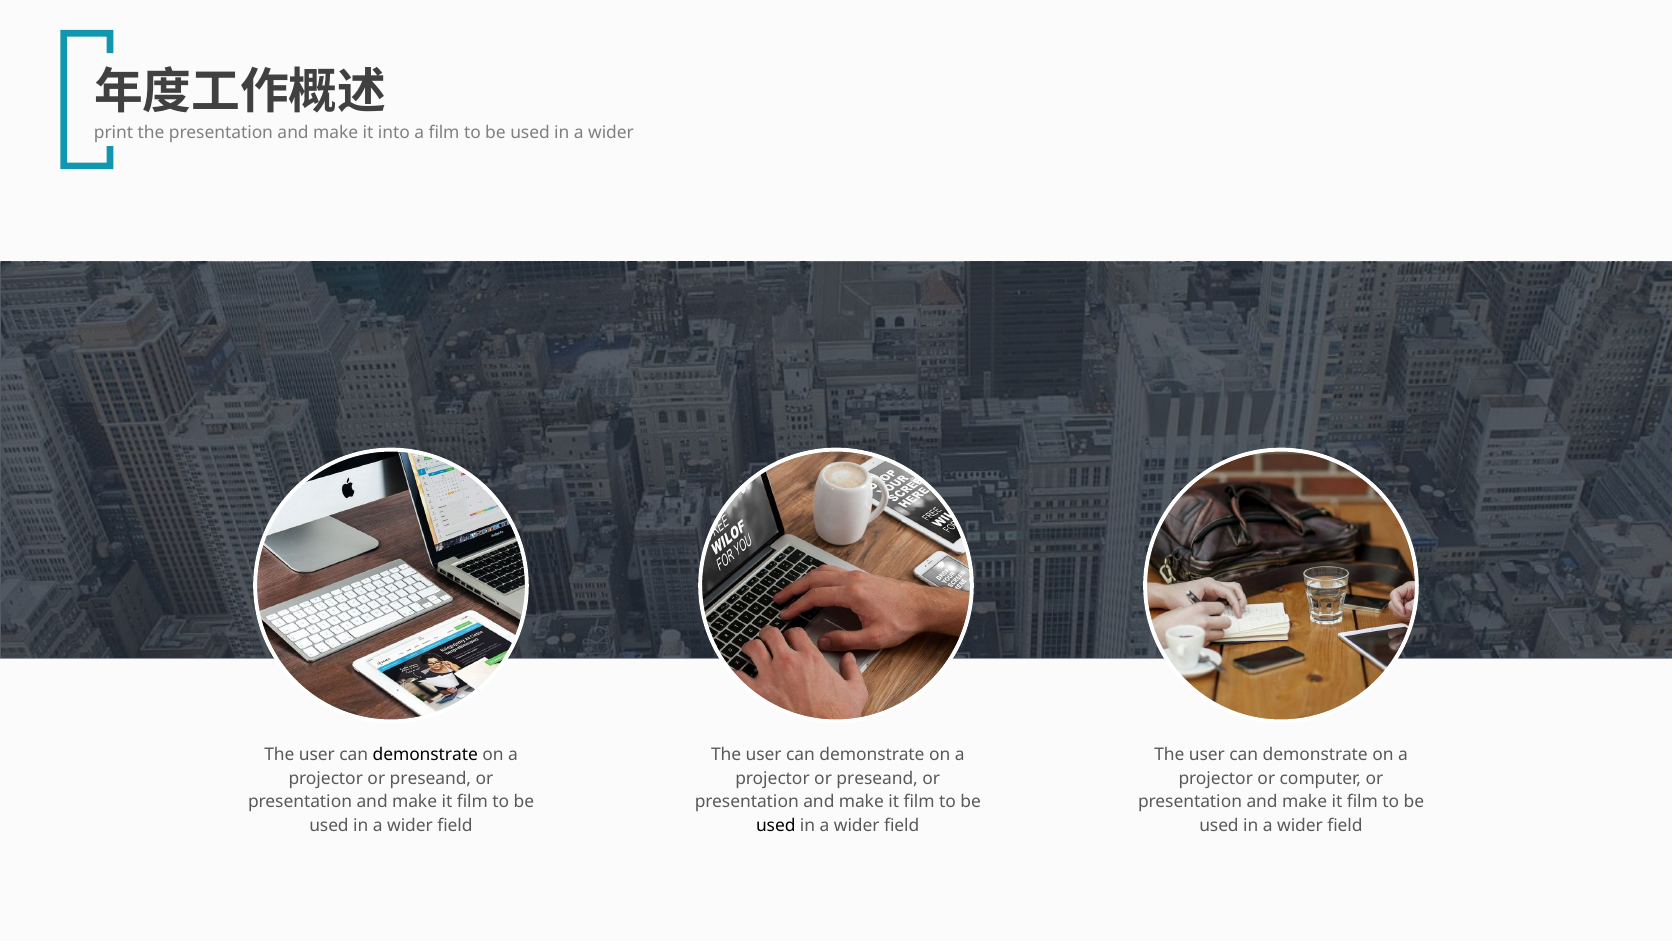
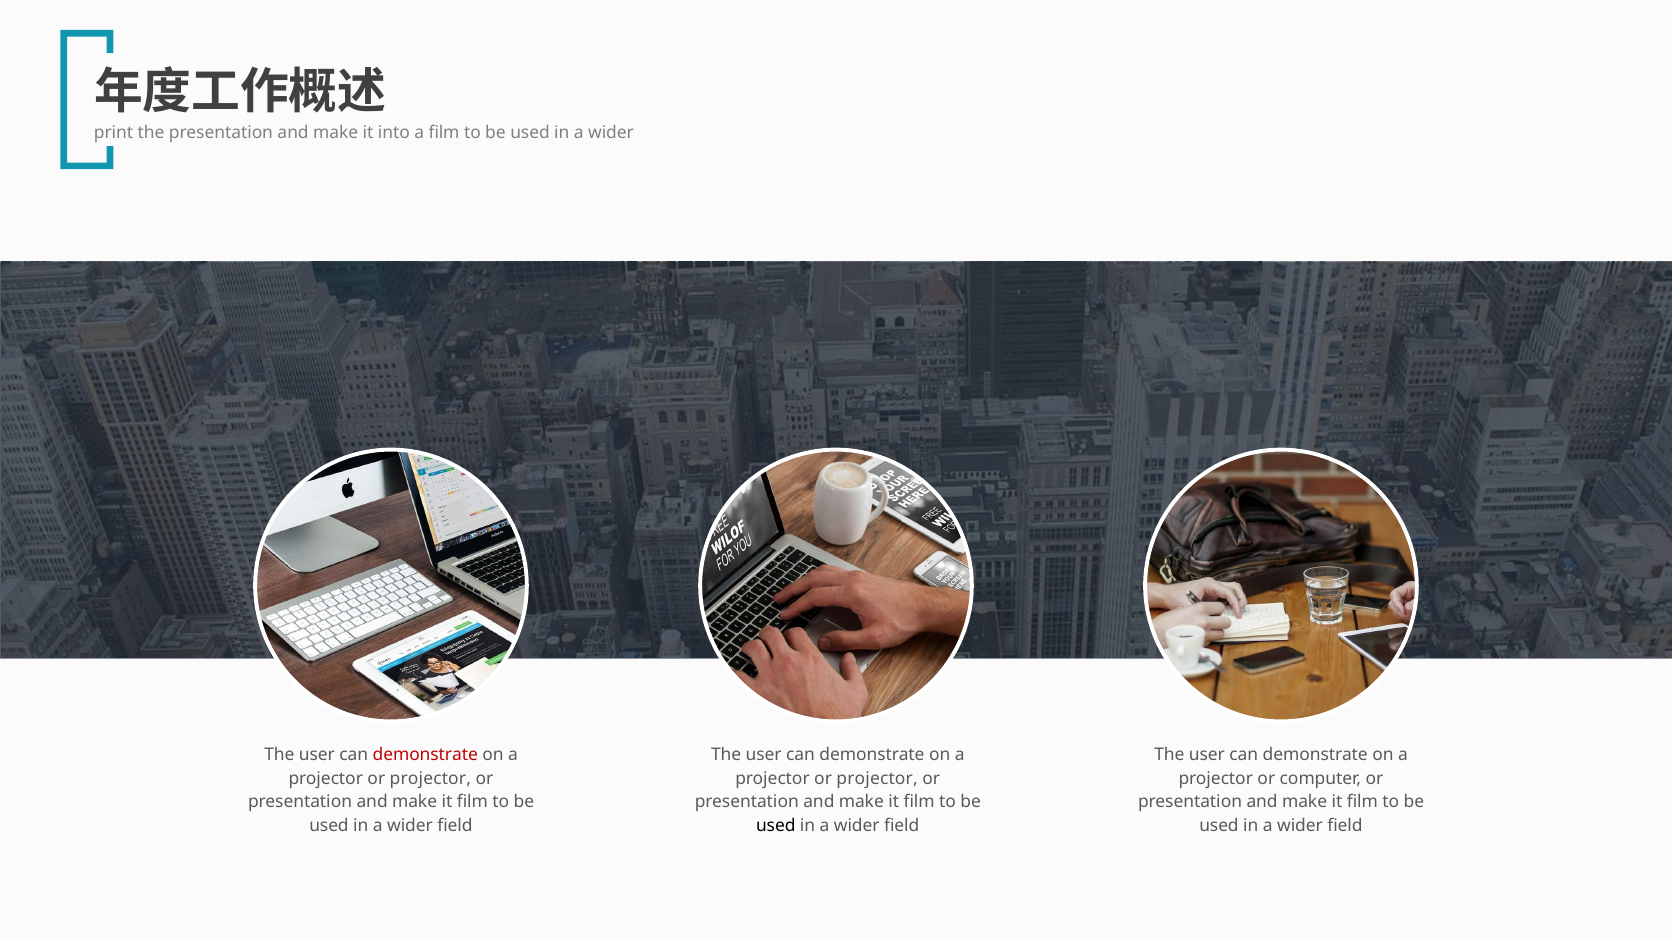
demonstrate at (425, 754) colour: black -> red
preseand at (430, 778): preseand -> projector
preseand at (877, 778): preseand -> projector
